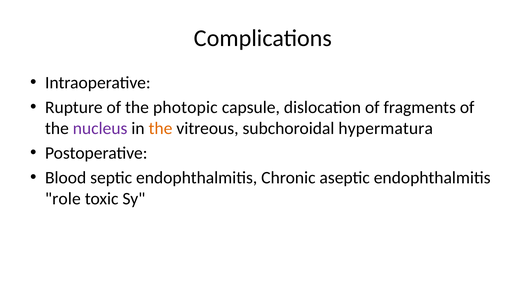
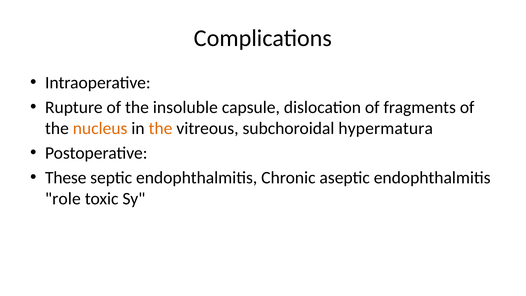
photopic: photopic -> insoluble
nucleus colour: purple -> orange
Blood: Blood -> These
